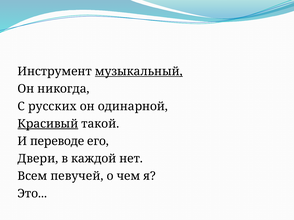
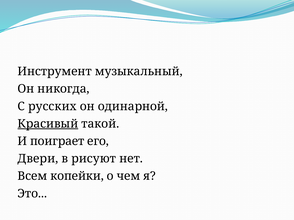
музыкальный underline: present -> none
переводе: переводе -> поиграет
каждой: каждой -> рисуют
певучей: певучей -> копейки
